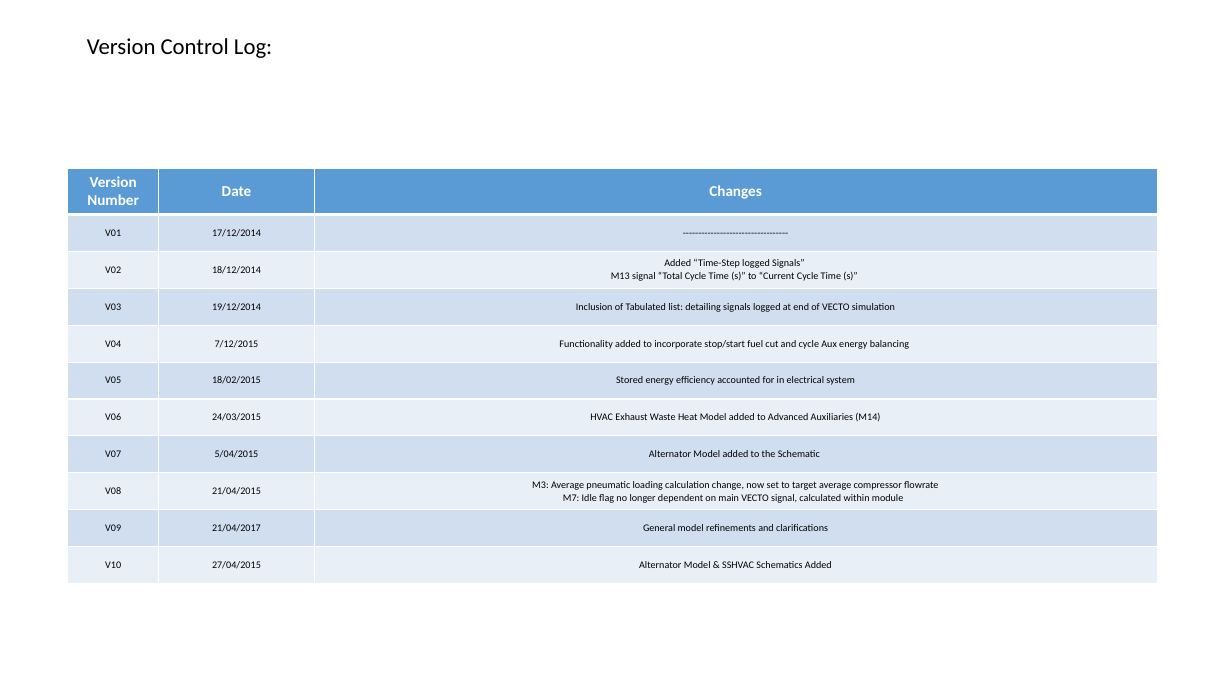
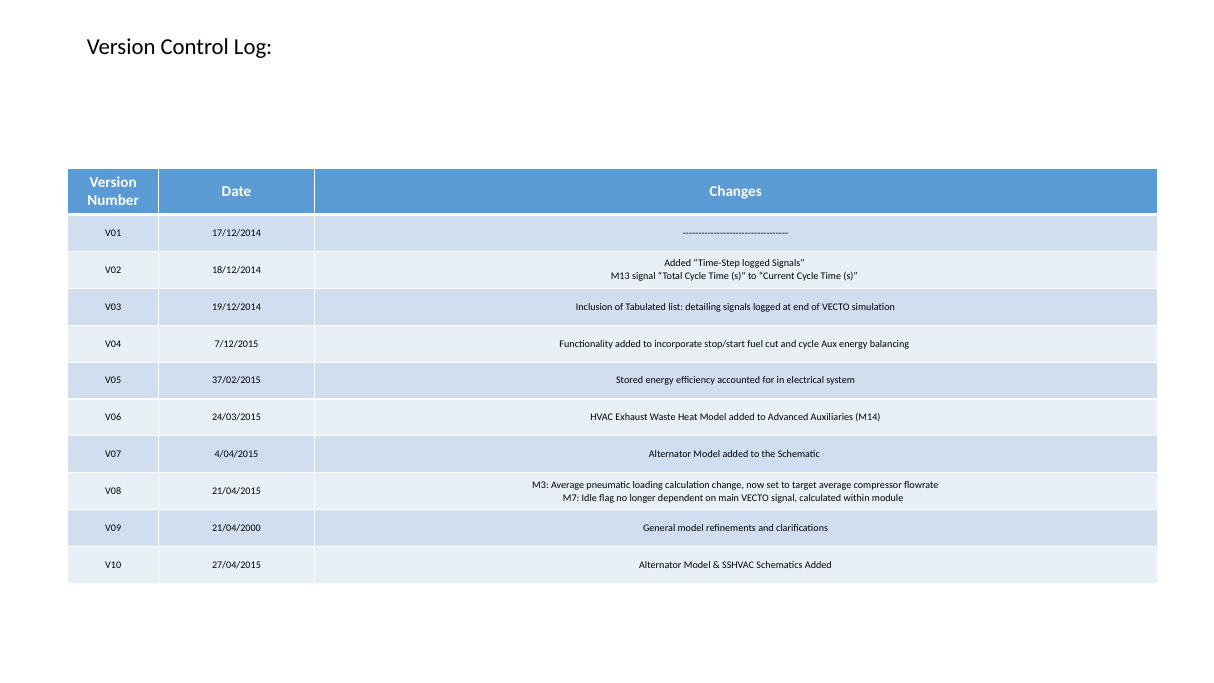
18/02/2015: 18/02/2015 -> 37/02/2015
5/04/2015: 5/04/2015 -> 4/04/2015
21/04/2017: 21/04/2017 -> 21/04/2000
